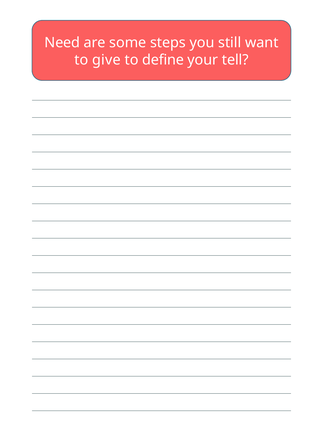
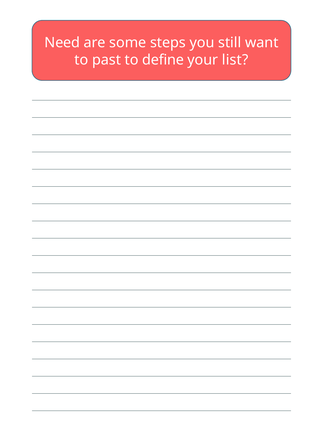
give: give -> past
tell: tell -> list
